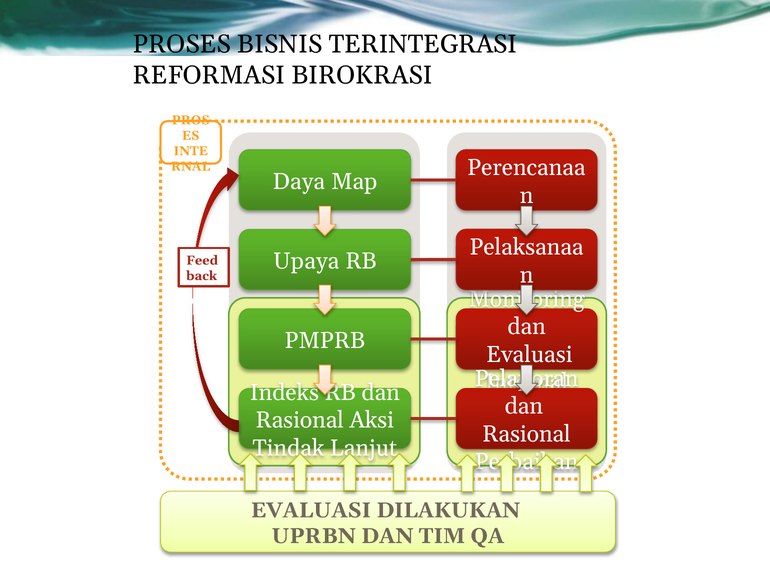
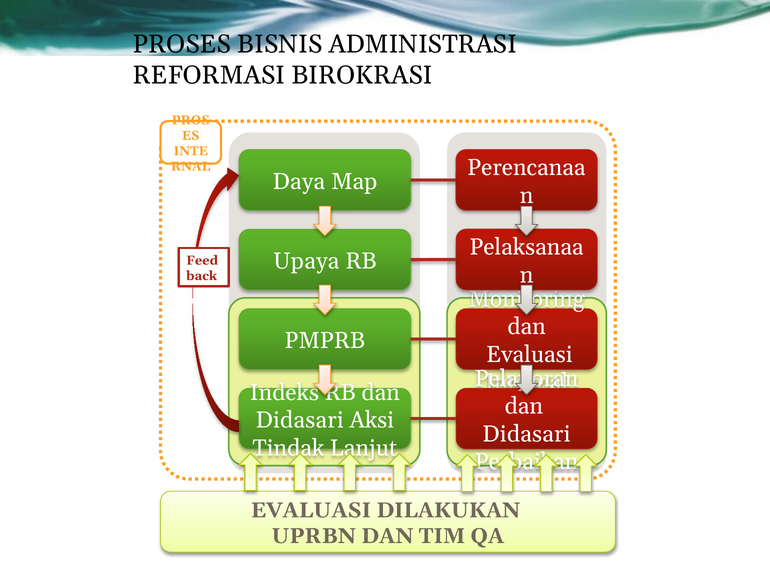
TERINTEGRASI: TERINTEGRASI -> ADMINISTRASI
Rasional at (300, 420): Rasional -> Didasari
Rasional at (527, 434): Rasional -> Didasari
